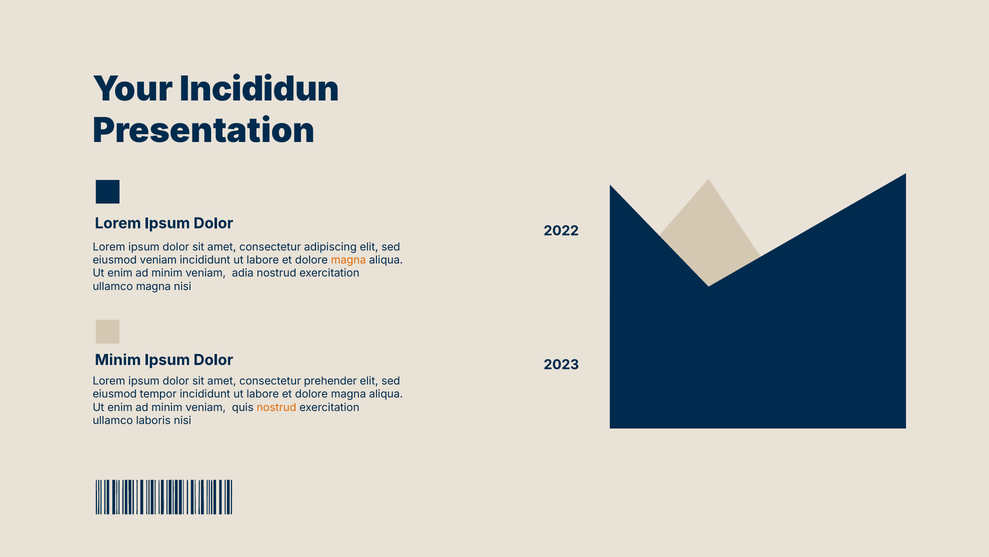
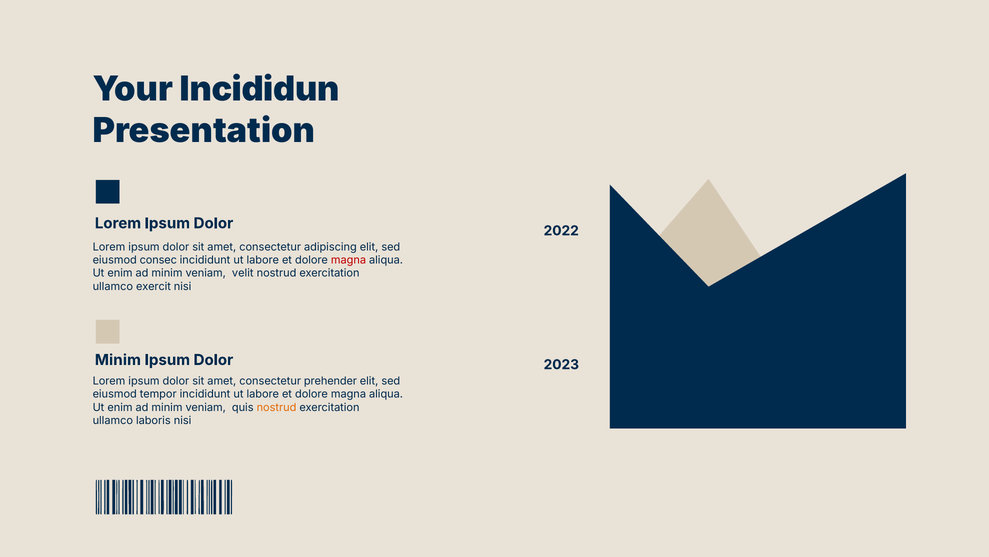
eiusmod veniam: veniam -> consec
magna at (348, 260) colour: orange -> red
adia: adia -> velit
ullamco magna: magna -> exercit
